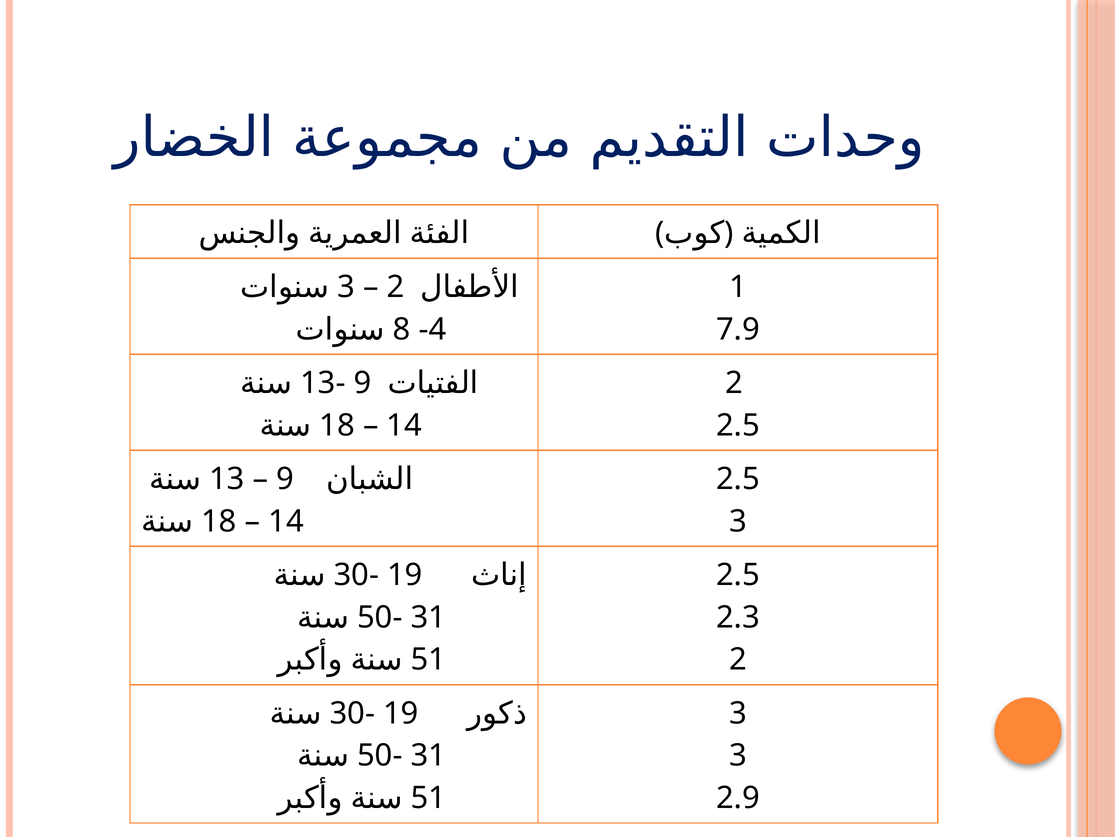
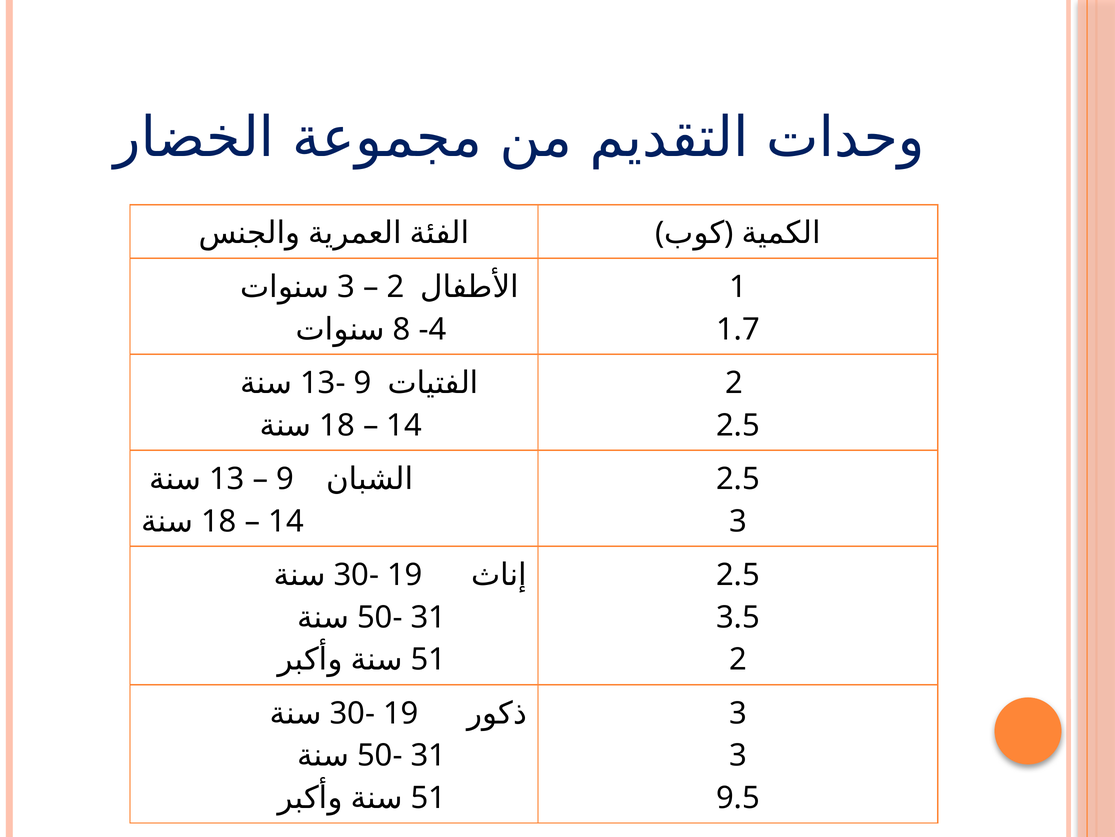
7.9: 7.9 -> 1.7
2.3: 2.3 -> 3.5
2.9: 2.9 -> 9.5
